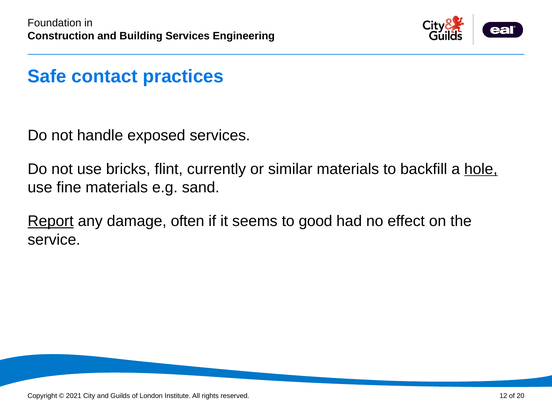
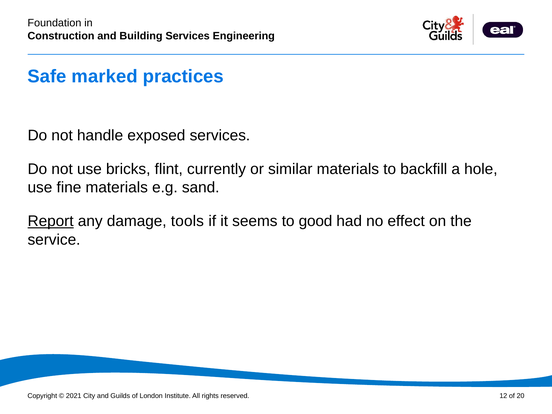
contact: contact -> marked
hole underline: present -> none
often: often -> tools
